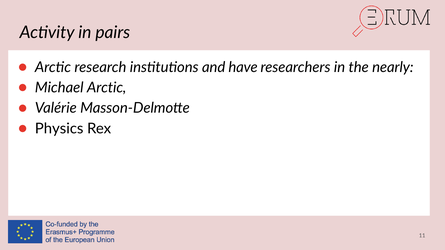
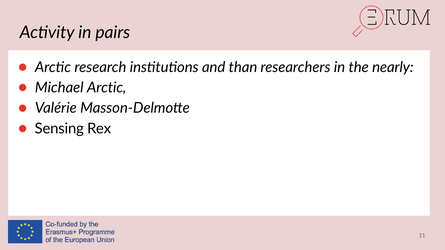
have: have -> than
Physics: Physics -> Sensing
